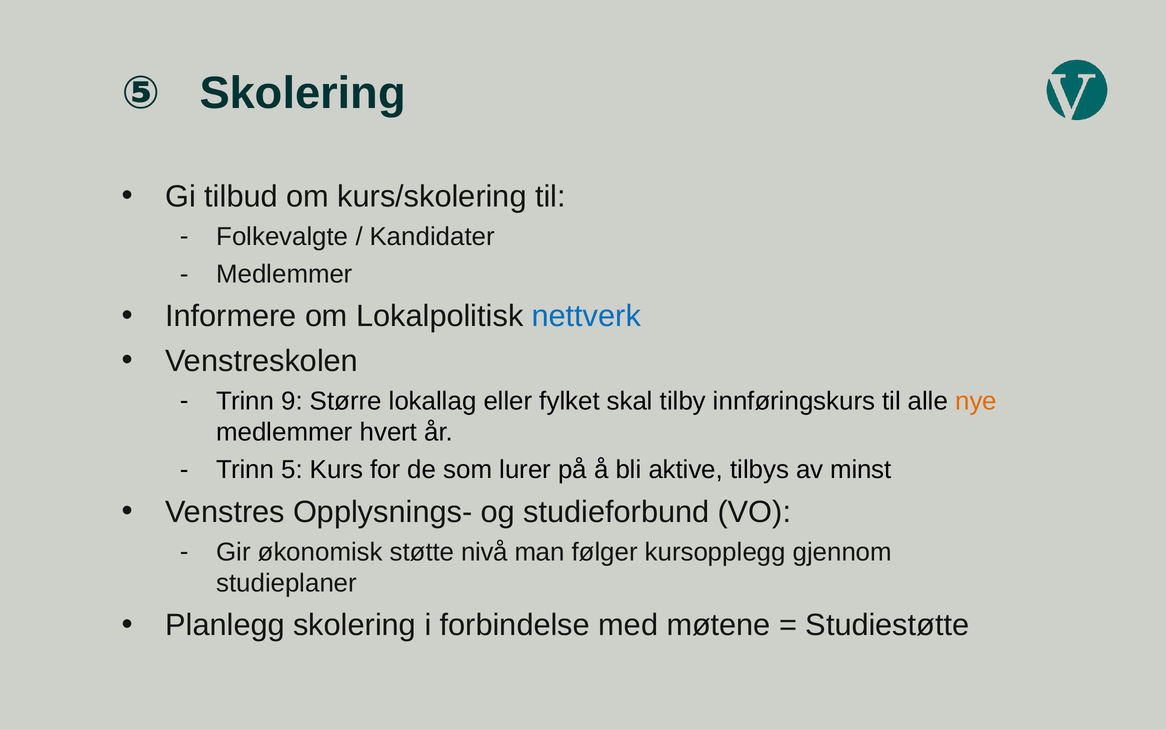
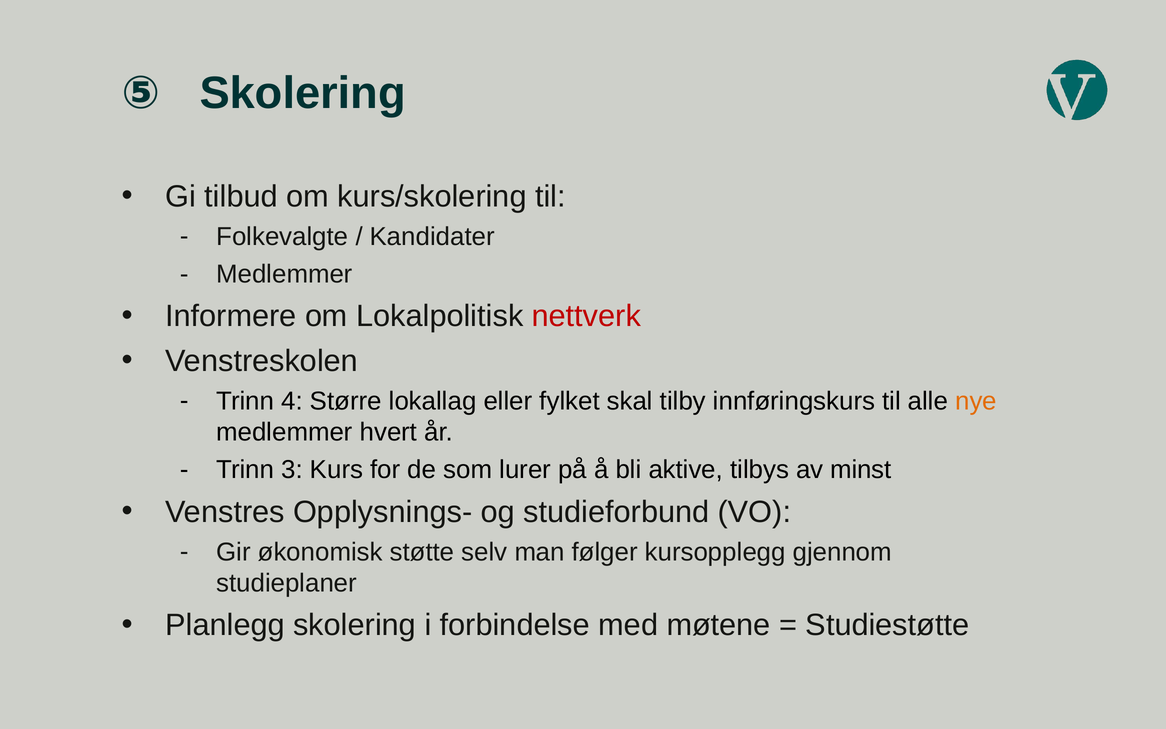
nettverk colour: blue -> red
9: 9 -> 4
5: 5 -> 3
nivå: nivå -> selv
